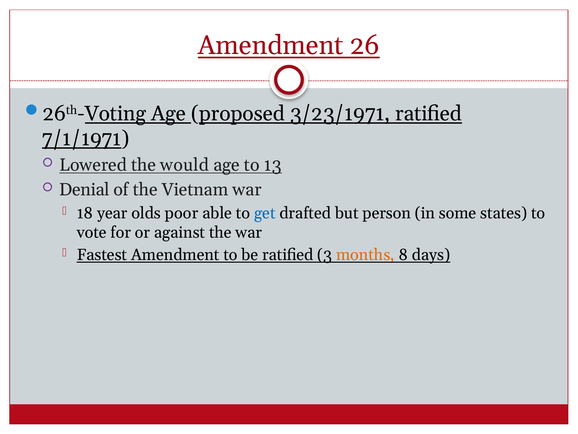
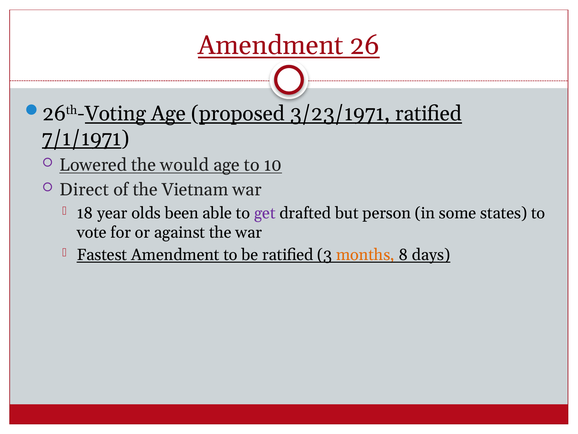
13: 13 -> 10
Denial: Denial -> Direct
poor: poor -> been
get colour: blue -> purple
